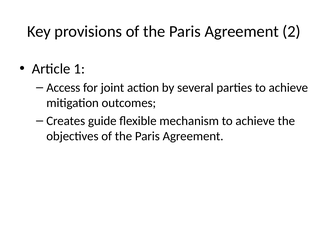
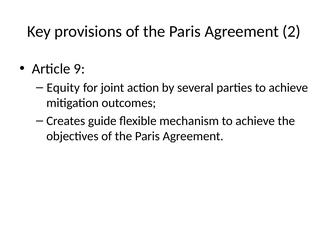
1: 1 -> 9
Access: Access -> Equity
